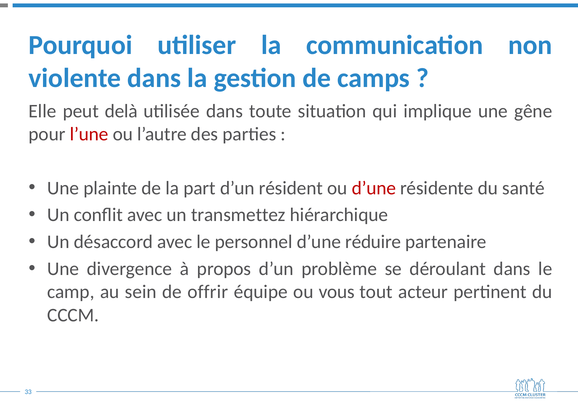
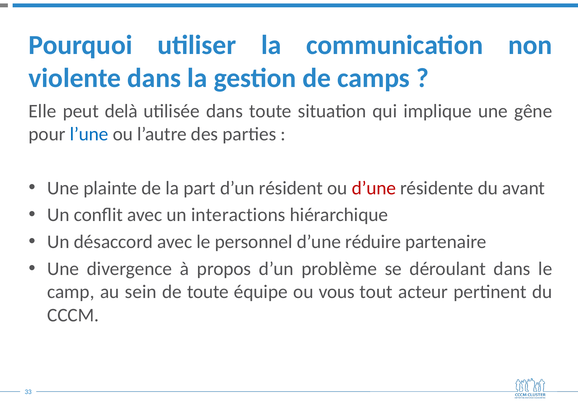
l’une colour: red -> blue
santé: santé -> avant
transmettez: transmettez -> interactions
de offrir: offrir -> toute
